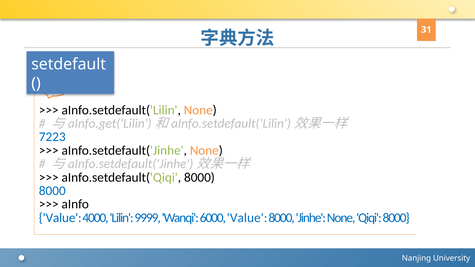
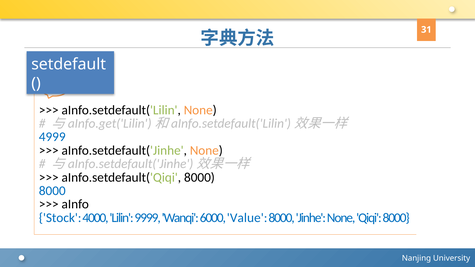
7223: 7223 -> 4999
Value at (60, 218): Value -> Stock
